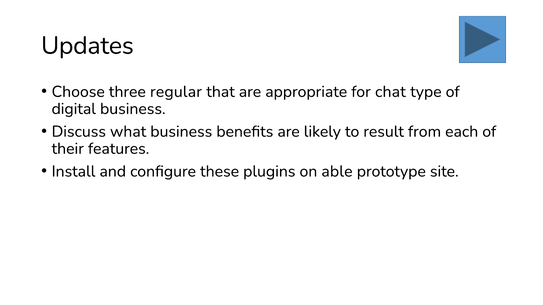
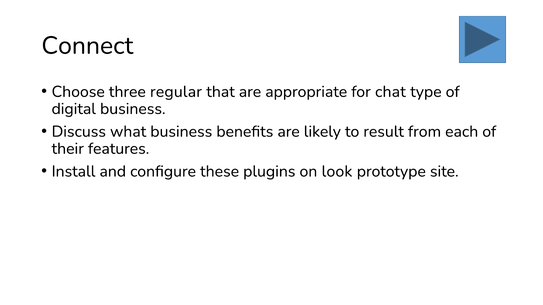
Updates: Updates -> Connect
able: able -> look
